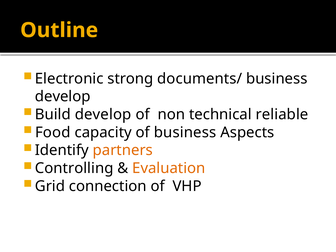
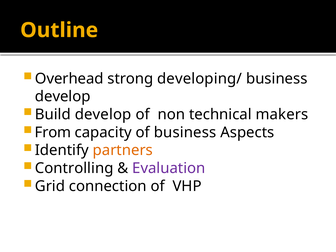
Electronic: Electronic -> Overhead
documents/: documents/ -> developing/
reliable: reliable -> makers
Food: Food -> From
Evaluation colour: orange -> purple
